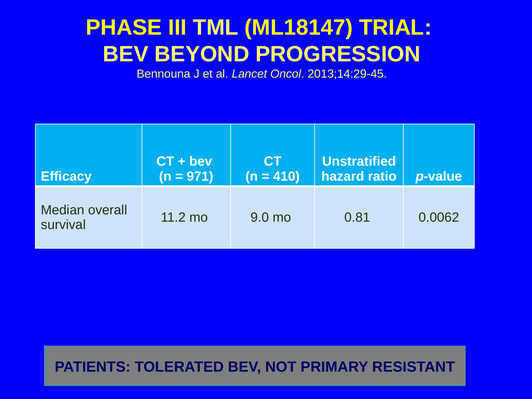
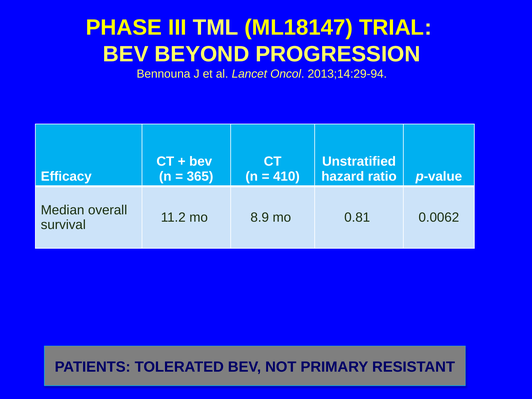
2013;14:29-45: 2013;14:29-45 -> 2013;14:29-94
971: 971 -> 365
9.0: 9.0 -> 8.9
